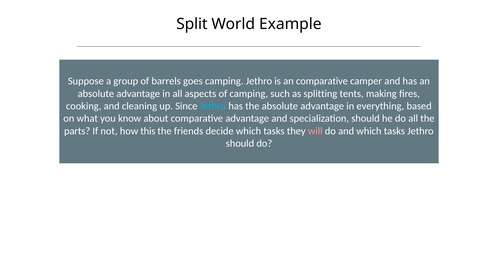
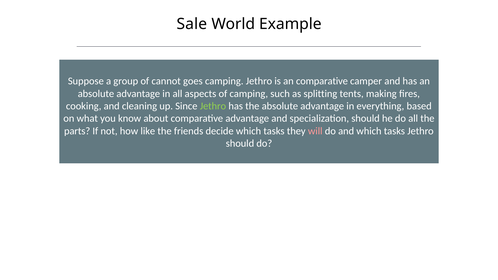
Split: Split -> Sale
barrels: barrels -> cannot
Jethro at (213, 106) colour: light blue -> light green
this: this -> like
